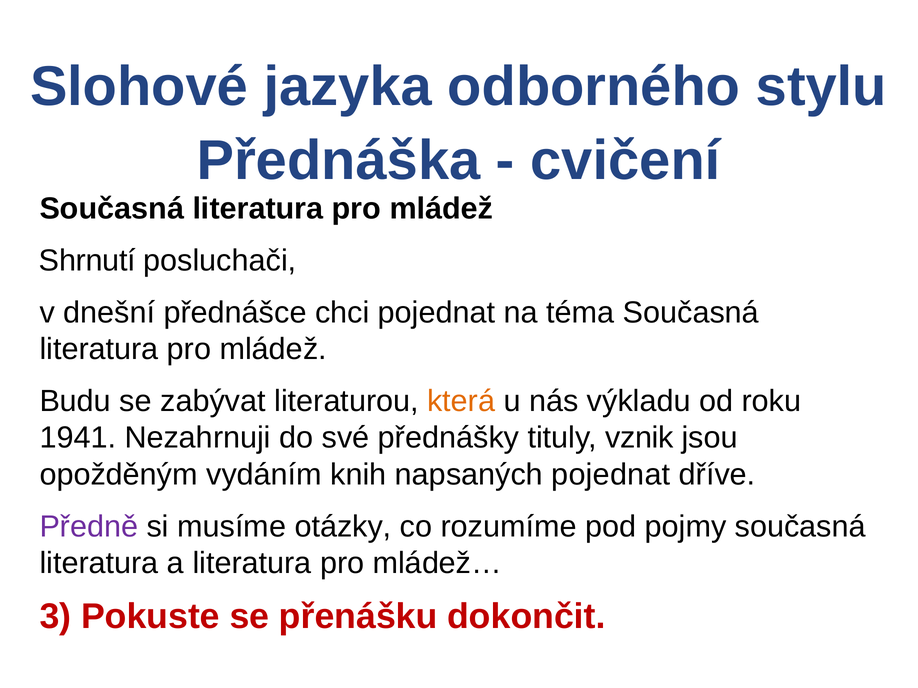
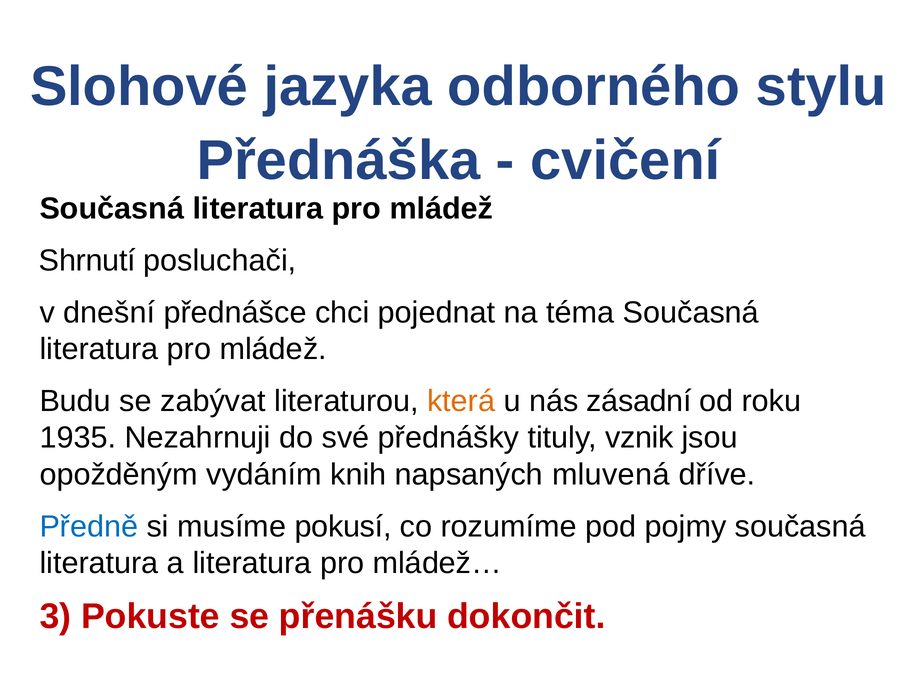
výkladu: výkladu -> zásadní
1941: 1941 -> 1935
napsaných pojednat: pojednat -> mluvená
Předně colour: purple -> blue
otázky: otázky -> pokusí
